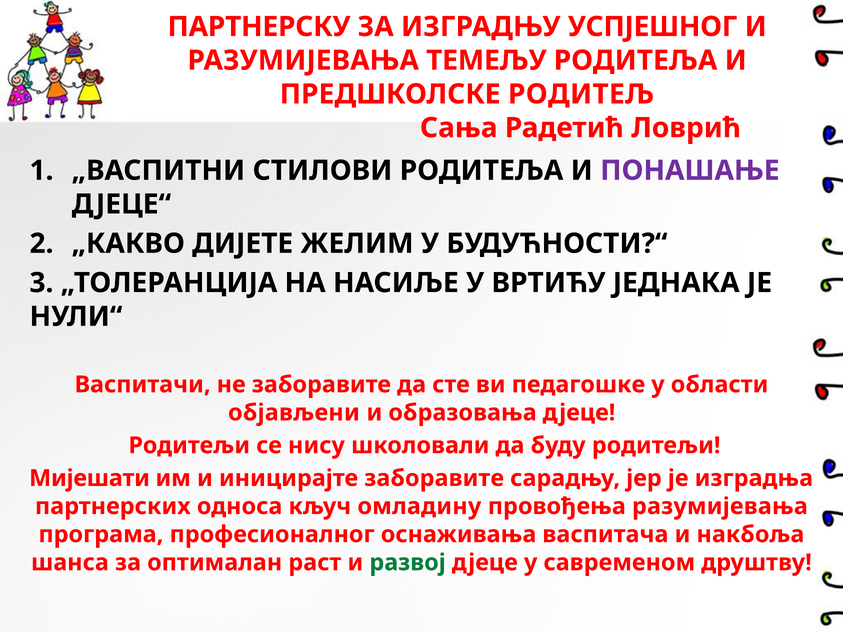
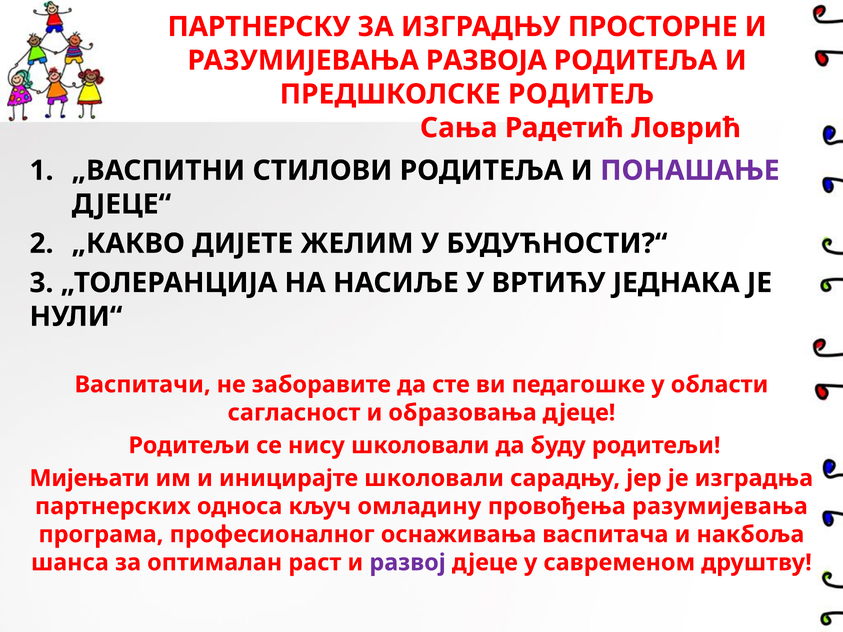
УСПЈЕШНОГ: УСПЈЕШНОГ -> ПРОСТОРНЕ
ТЕМЕЉУ: ТЕМЕЉУ -> РАЗВОЈА
објављени: објављени -> сагласност
Мијешати: Мијешати -> Мијењати
иницирајте заборавите: заборавите -> школовали
развој colour: green -> purple
